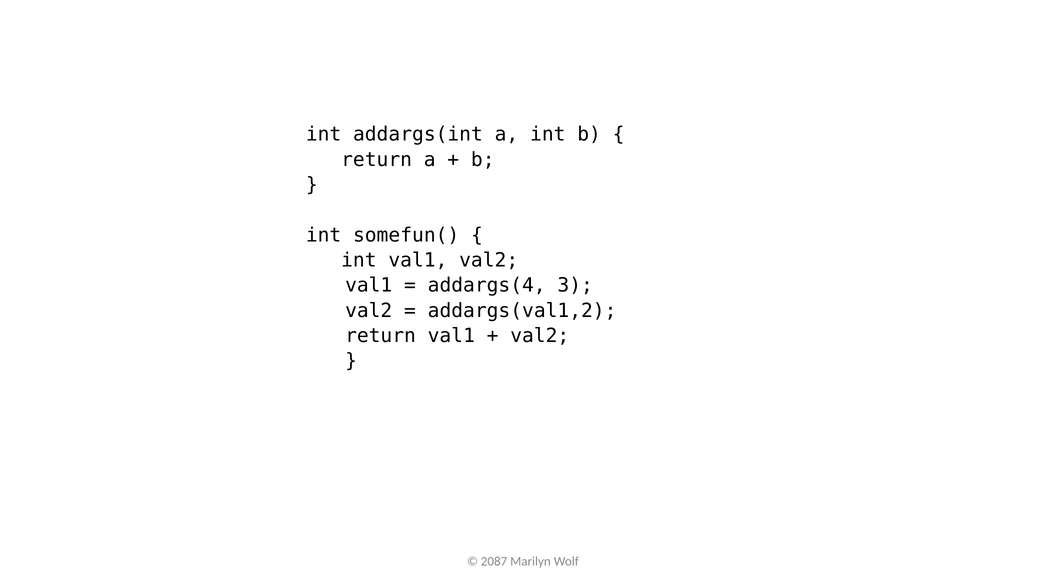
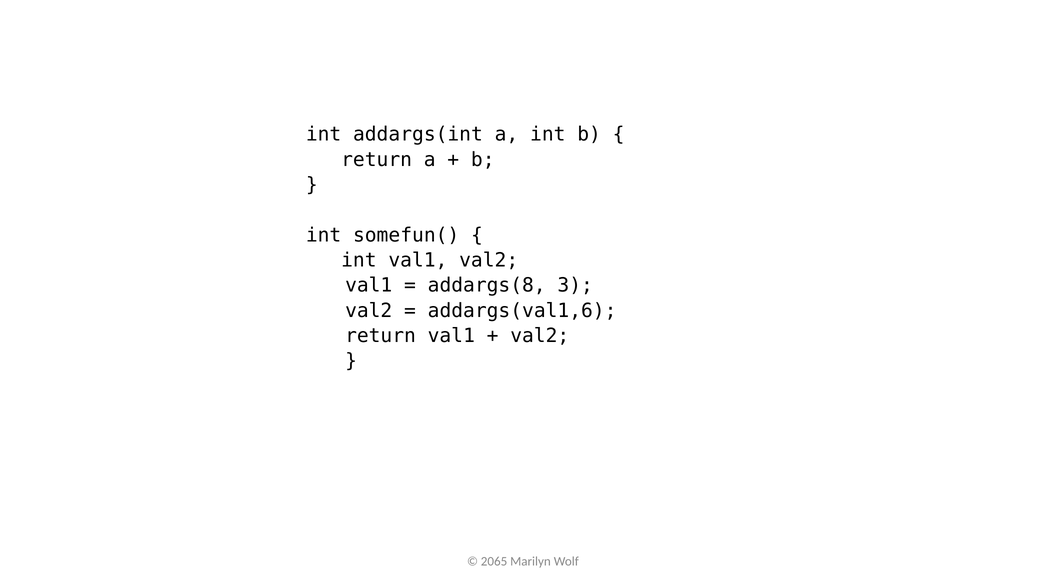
addargs(4: addargs(4 -> addargs(8
addargs(val1,2: addargs(val1,2 -> addargs(val1,6
2087: 2087 -> 2065
